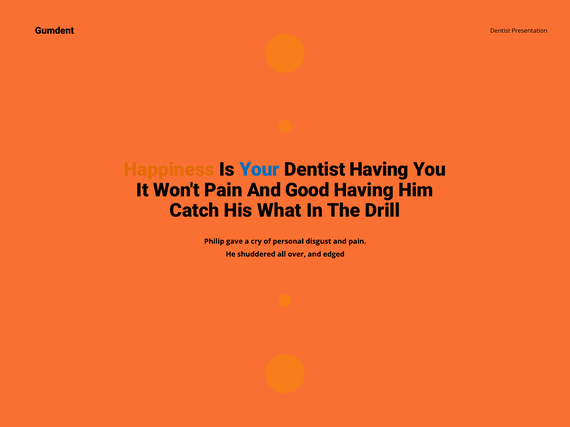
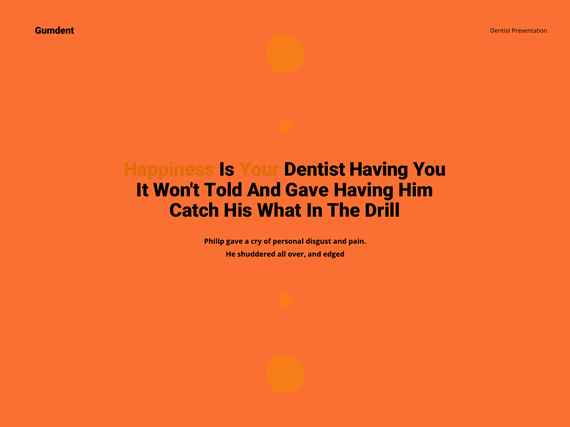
Your colour: blue -> orange
Won't Pain: Pain -> Told
And Good: Good -> Gave
